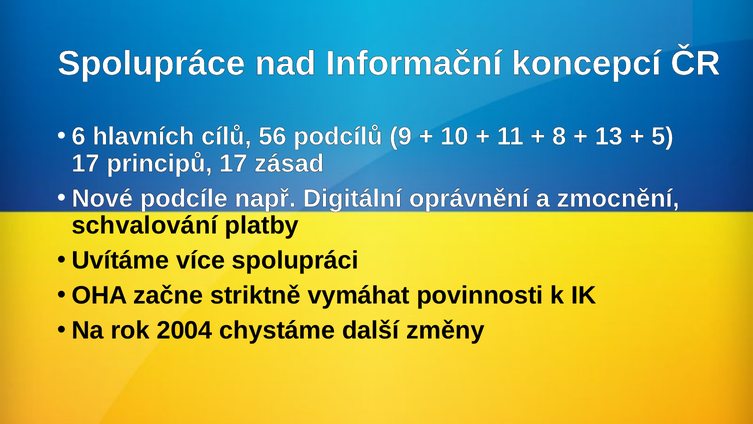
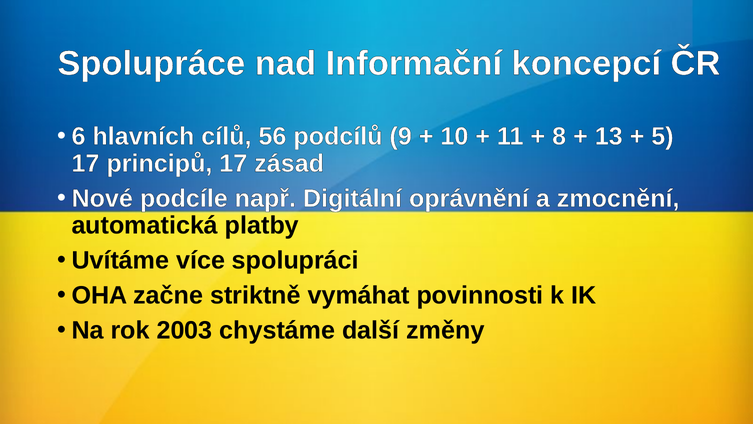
schvalování: schvalování -> automatická
2004: 2004 -> 2003
